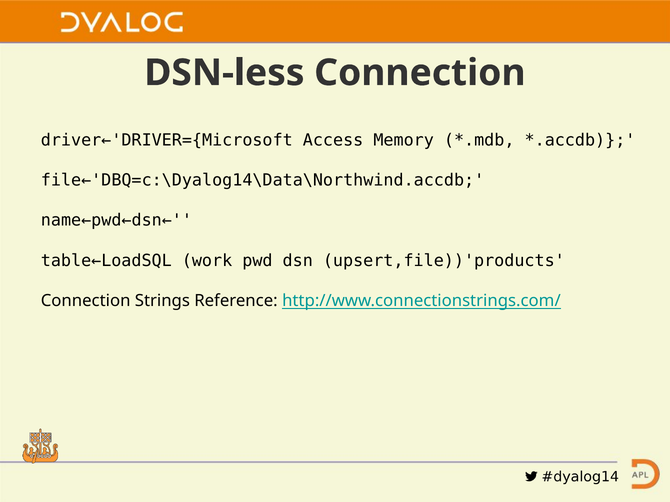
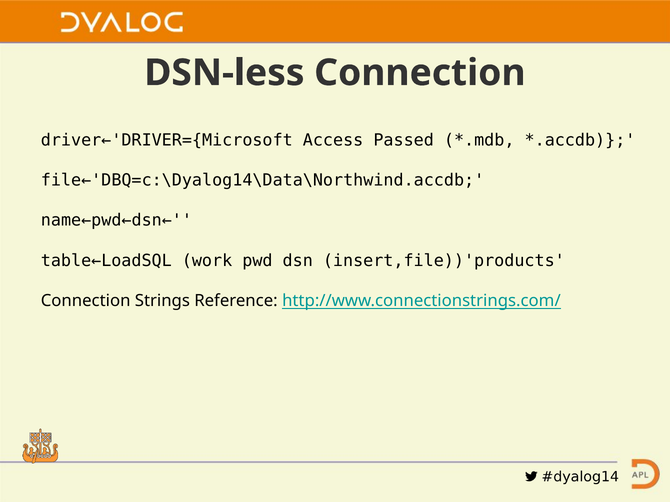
Memory: Memory -> Passed
upsert,file))'products: upsert,file))'products -> insert,file))'products
